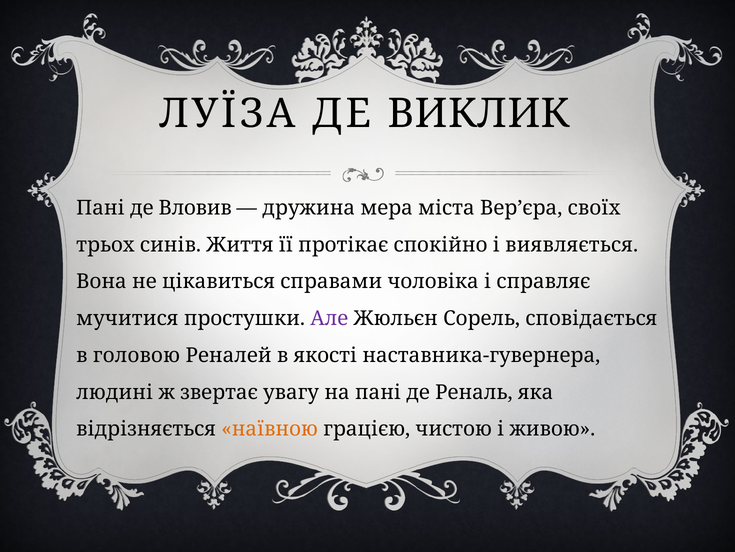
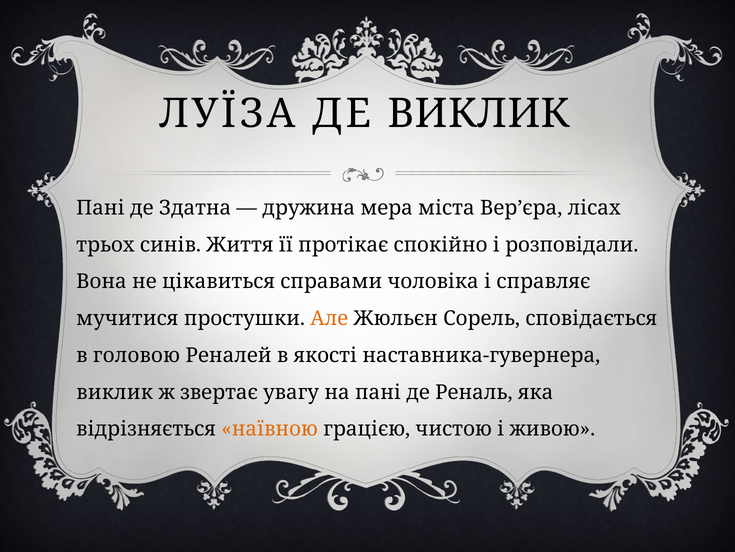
Вловив: Вловив -> Здатна
своїх: своїх -> лісах
виявляється: виявляється -> розповідали
Але colour: purple -> orange
людині at (115, 392): людині -> виклик
